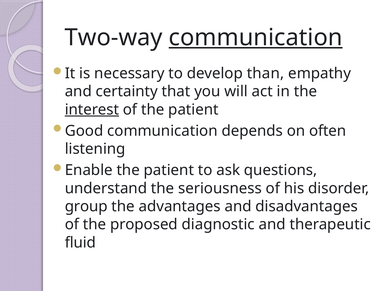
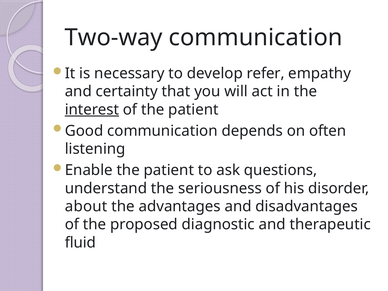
communication at (256, 38) underline: present -> none
than: than -> refer
group: group -> about
